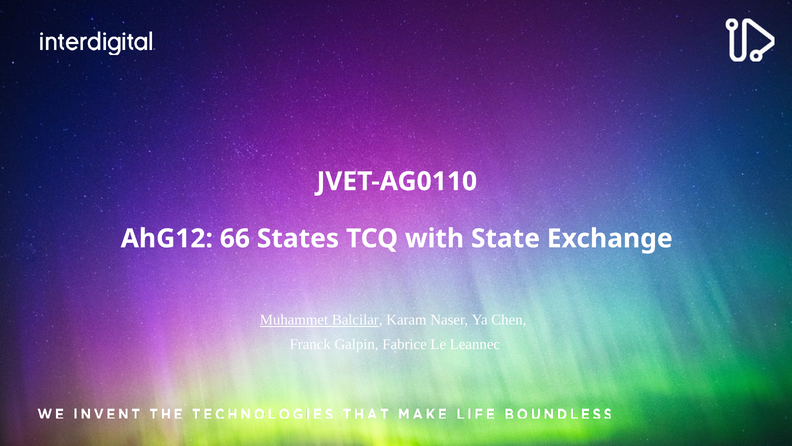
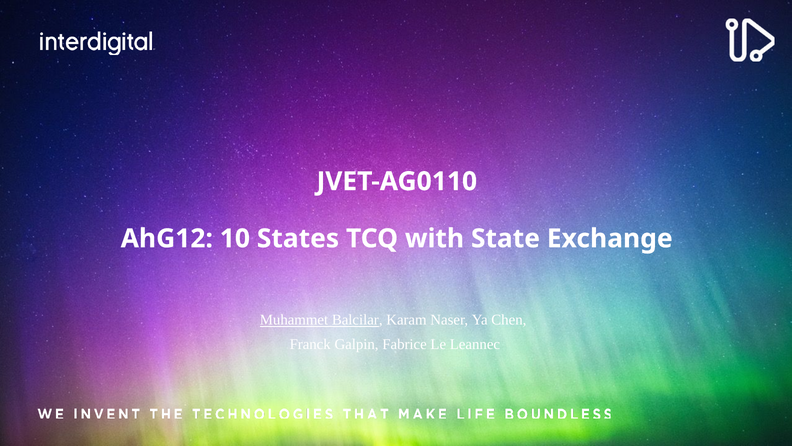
66: 66 -> 10
